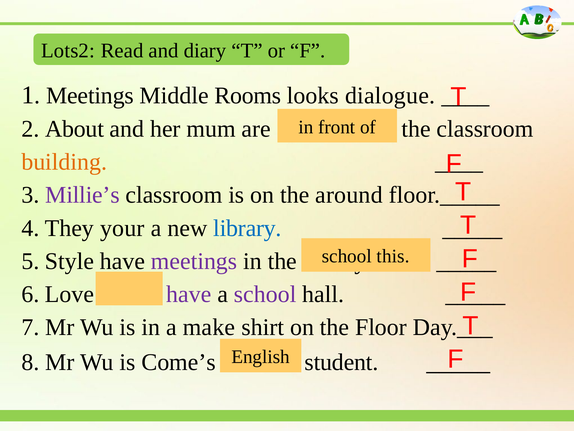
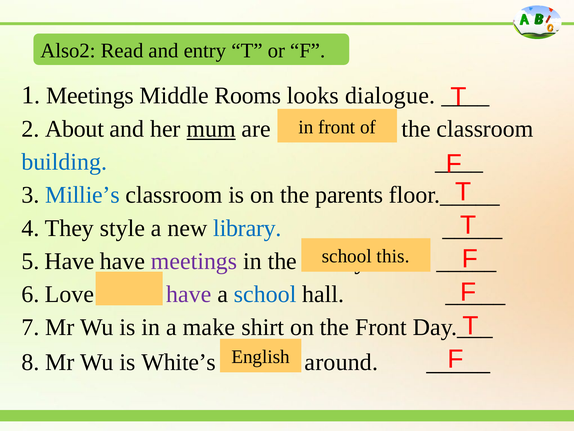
Lots2: Lots2 -> Also2
diary: diary -> entry
mum underline: none -> present
building colour: orange -> blue
Millie’s colour: purple -> blue
around: around -> parents
your: your -> style
5 Style: Style -> Have
school at (265, 294) colour: purple -> blue
the Floor: Floor -> Front
Come’s: Come’s -> White’s
student: student -> around
